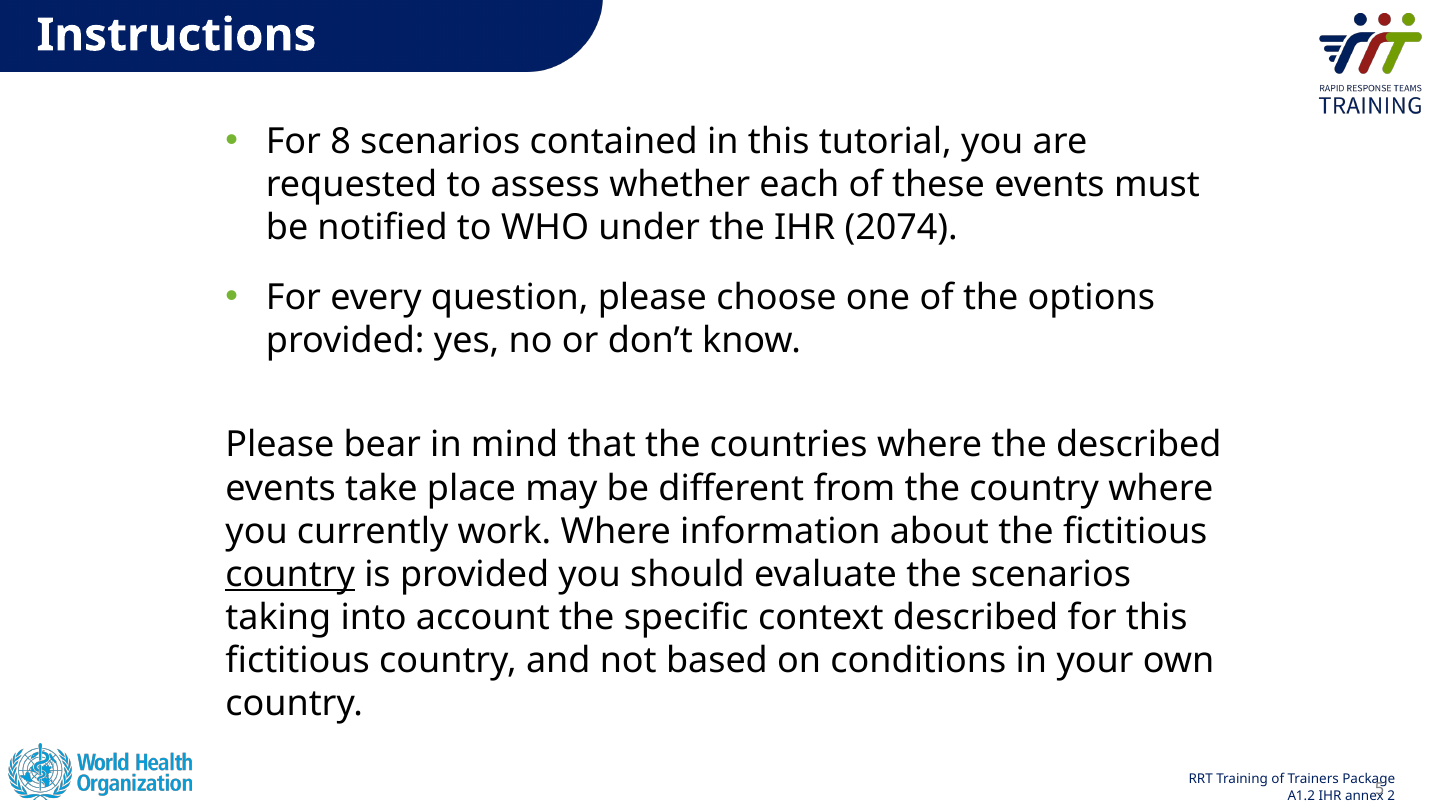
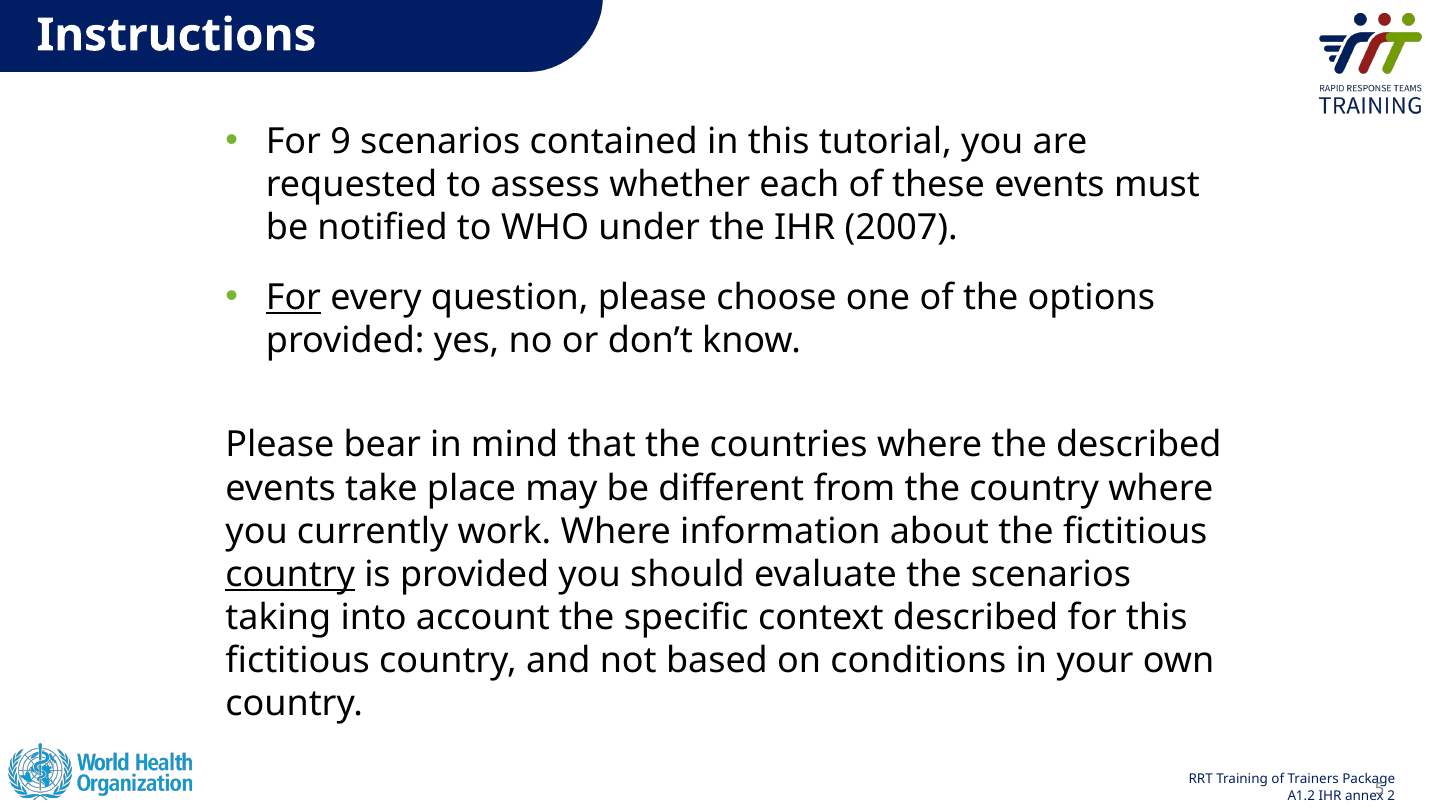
8: 8 -> 9
2074: 2074 -> 2007
For at (293, 298) underline: none -> present
